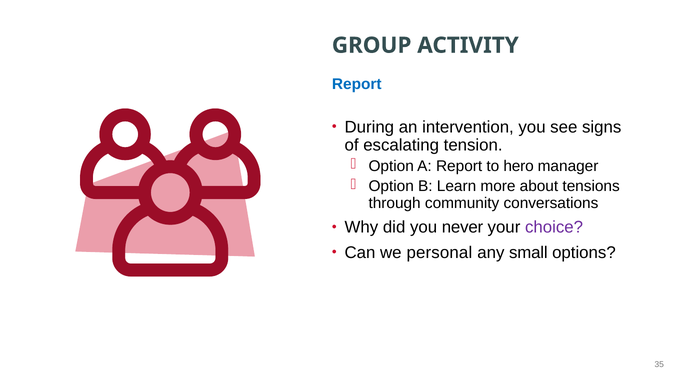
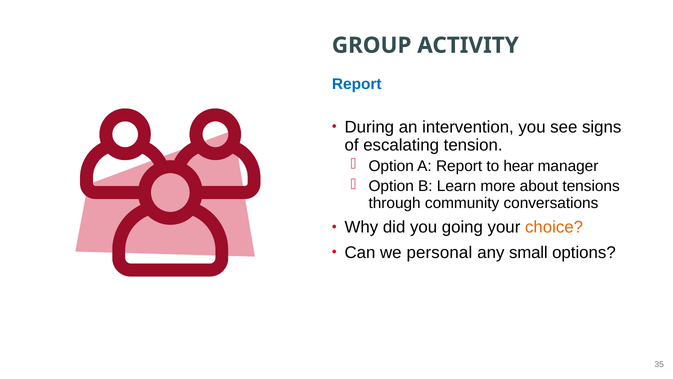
hero: hero -> hear
never: never -> going
choice colour: purple -> orange
